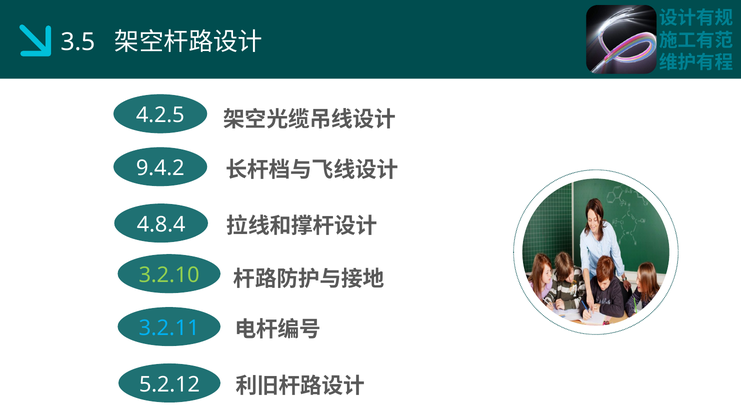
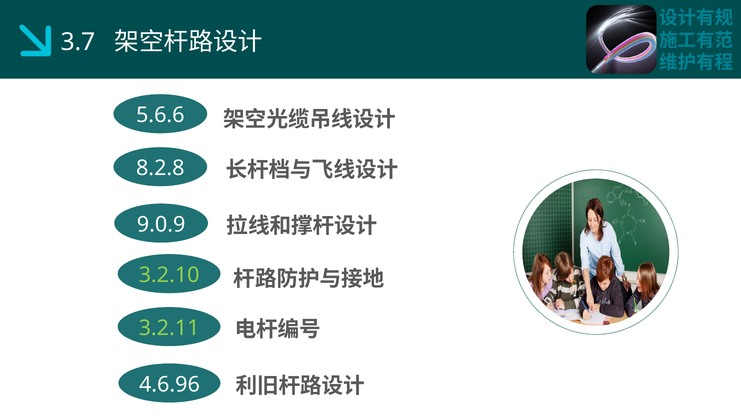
3.5: 3.5 -> 3.7
4.2.5: 4.2.5 -> 5.6.6
9.4.2: 9.4.2 -> 8.2.8
4.8.4: 4.8.4 -> 9.0.9
3.2.11 colour: light blue -> light green
5.2.12: 5.2.12 -> 4.6.96
